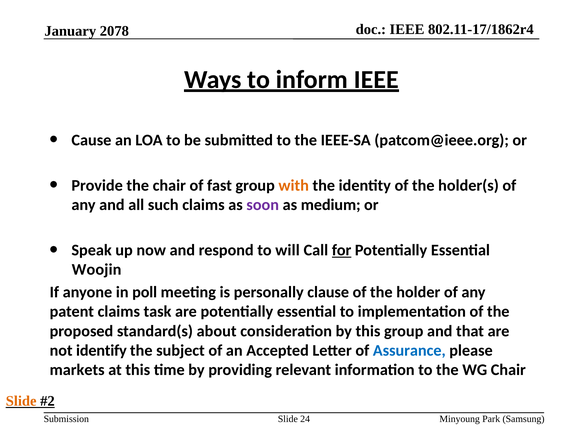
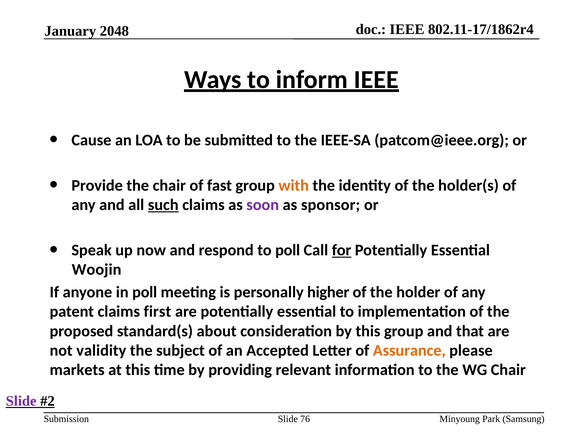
2078: 2078 -> 2048
such underline: none -> present
medium: medium -> sponsor
to will: will -> poll
clause: clause -> higher
task: task -> first
identify: identify -> validity
Assurance colour: blue -> orange
Slide at (21, 401) colour: orange -> purple
24: 24 -> 76
